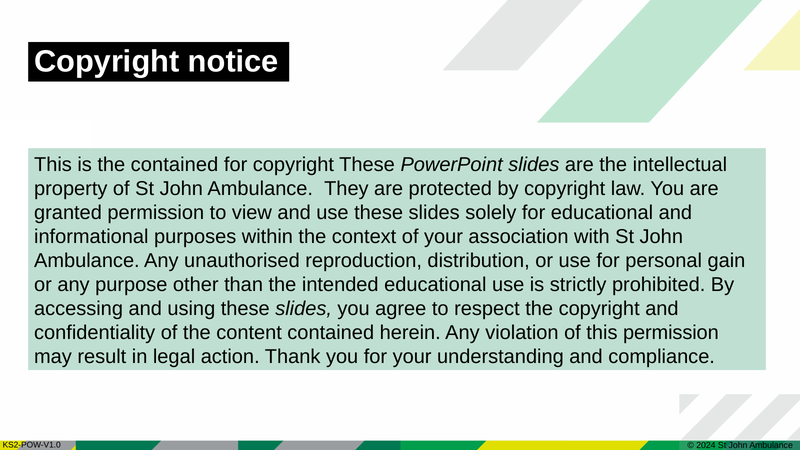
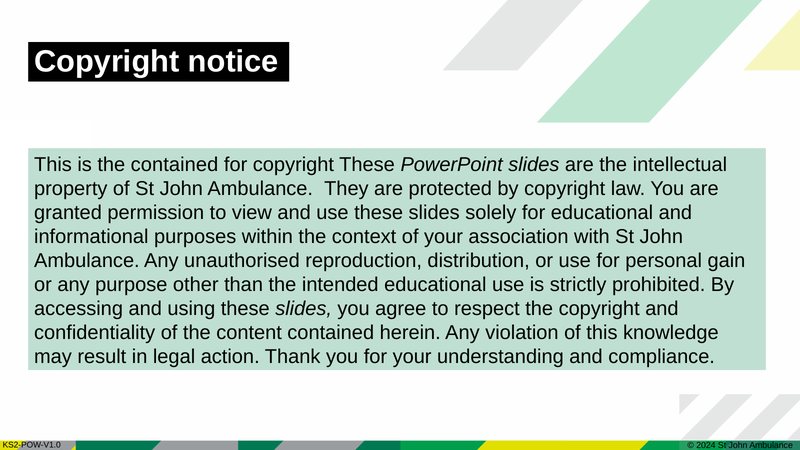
this permission: permission -> knowledge
